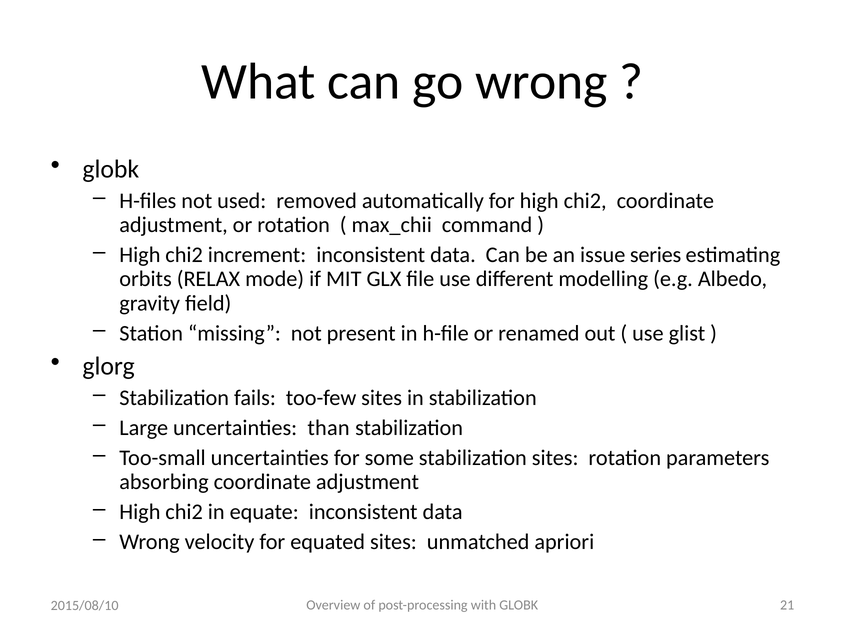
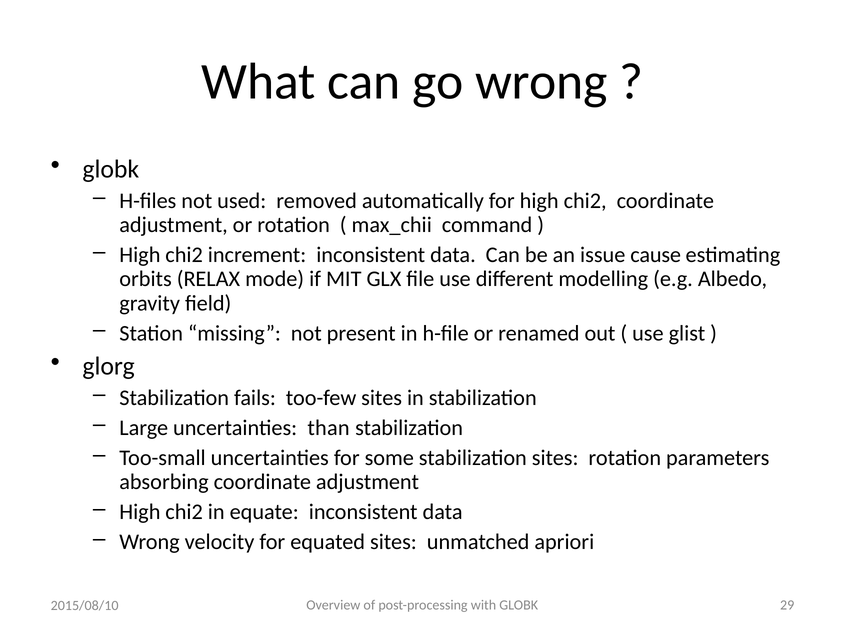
series: series -> cause
21: 21 -> 29
